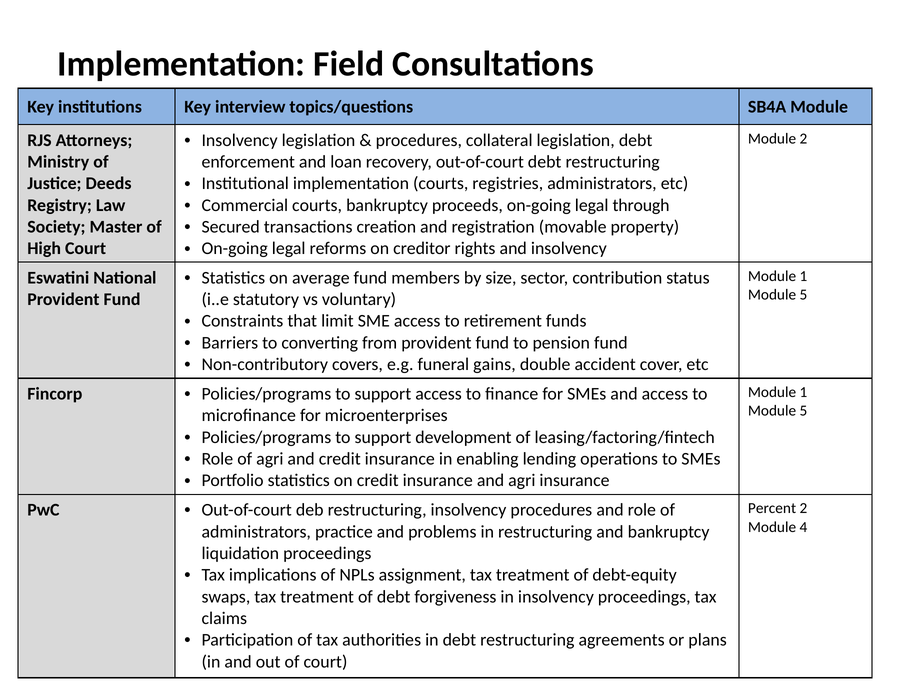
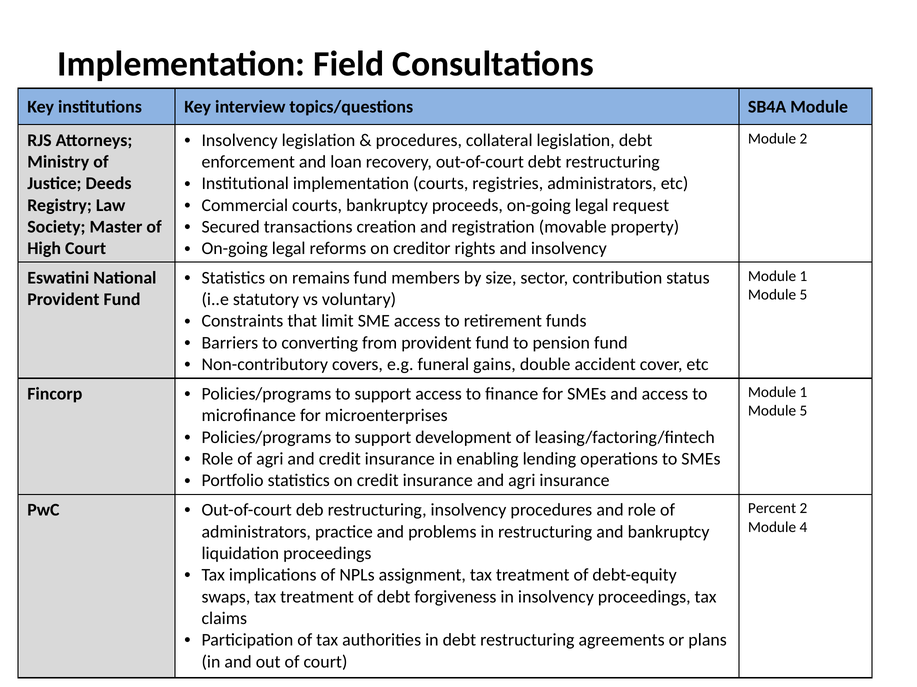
through: through -> request
average: average -> remains
